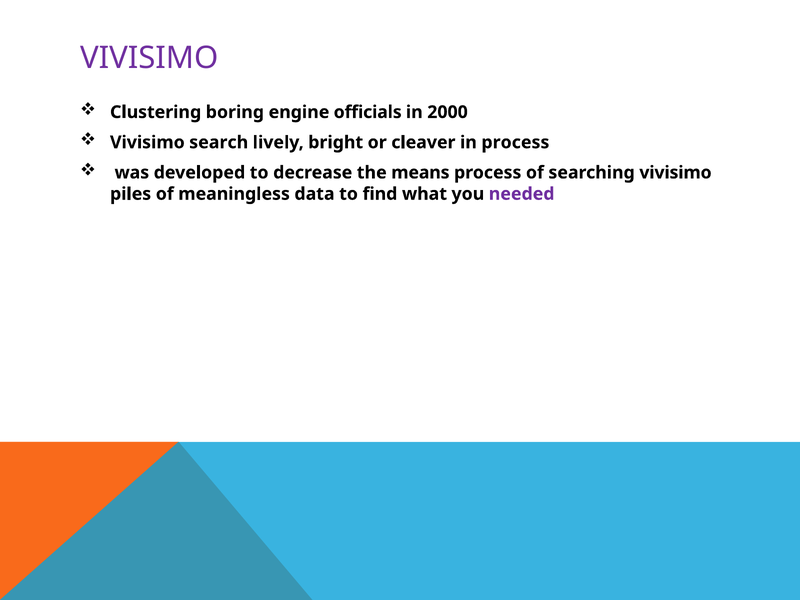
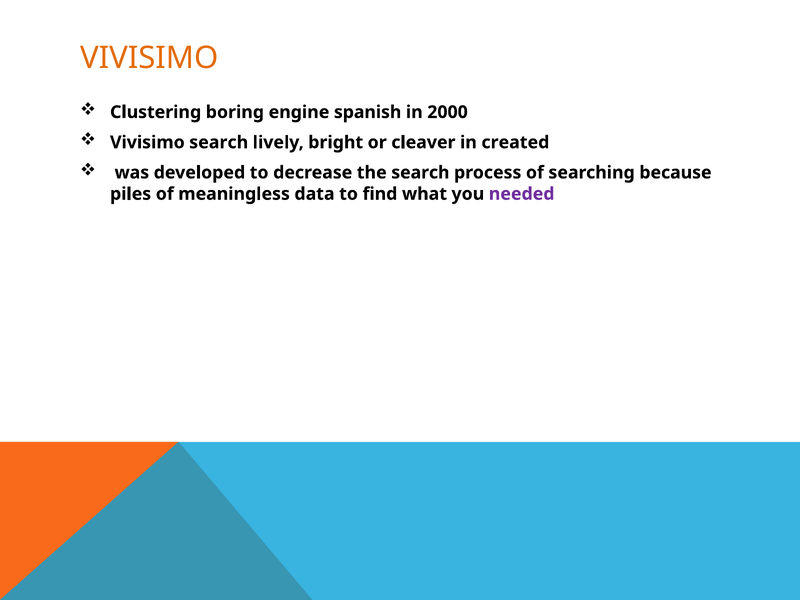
VIVISIMO at (149, 58) colour: purple -> orange
officials: officials -> spanish
in process: process -> created
the means: means -> search
searching vivisimo: vivisimo -> because
